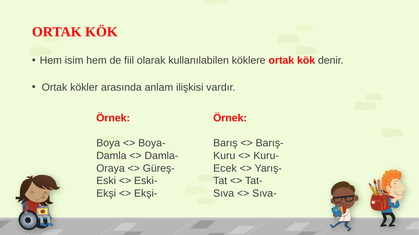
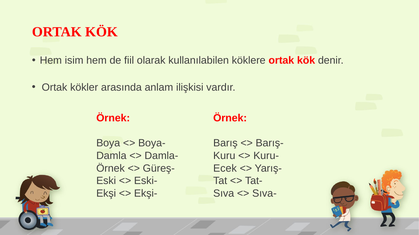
Oraya at (111, 169): Oraya -> Örnek
